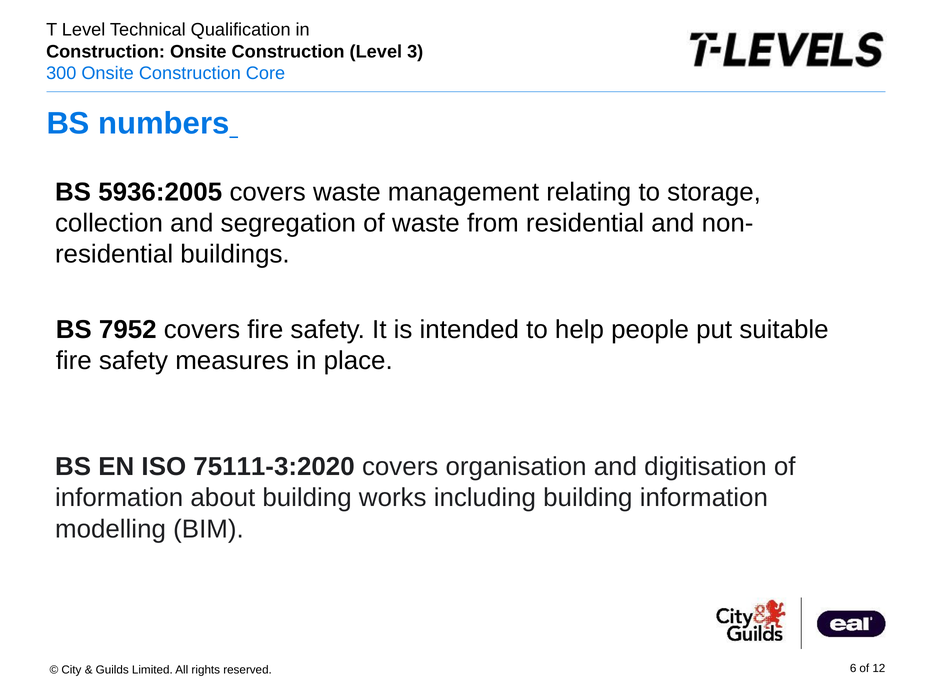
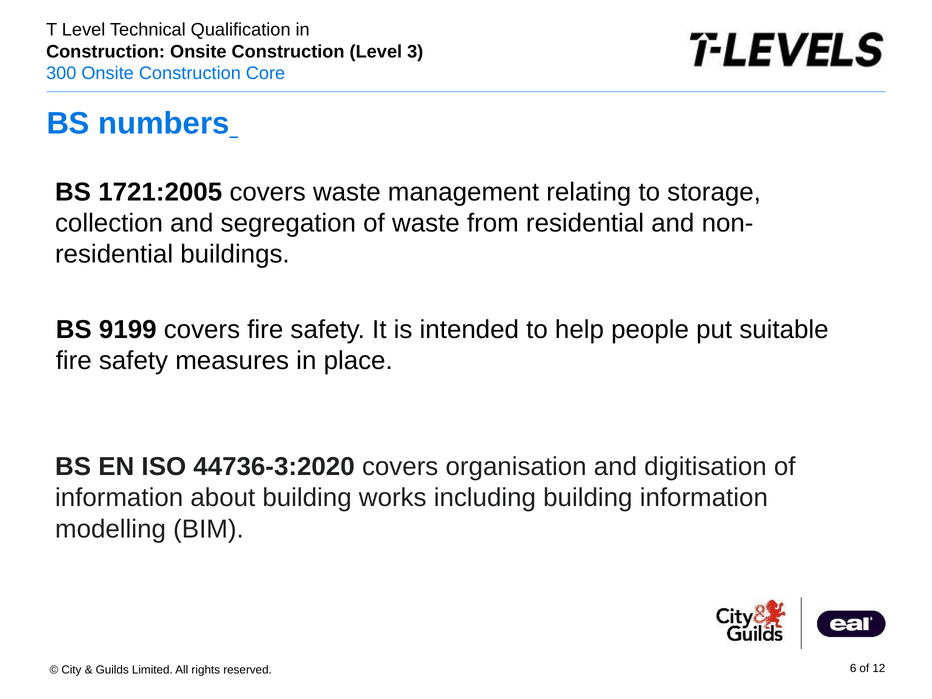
5936:2005: 5936:2005 -> 1721:2005
7952: 7952 -> 9199
75111-3:2020: 75111-3:2020 -> 44736-3:2020
